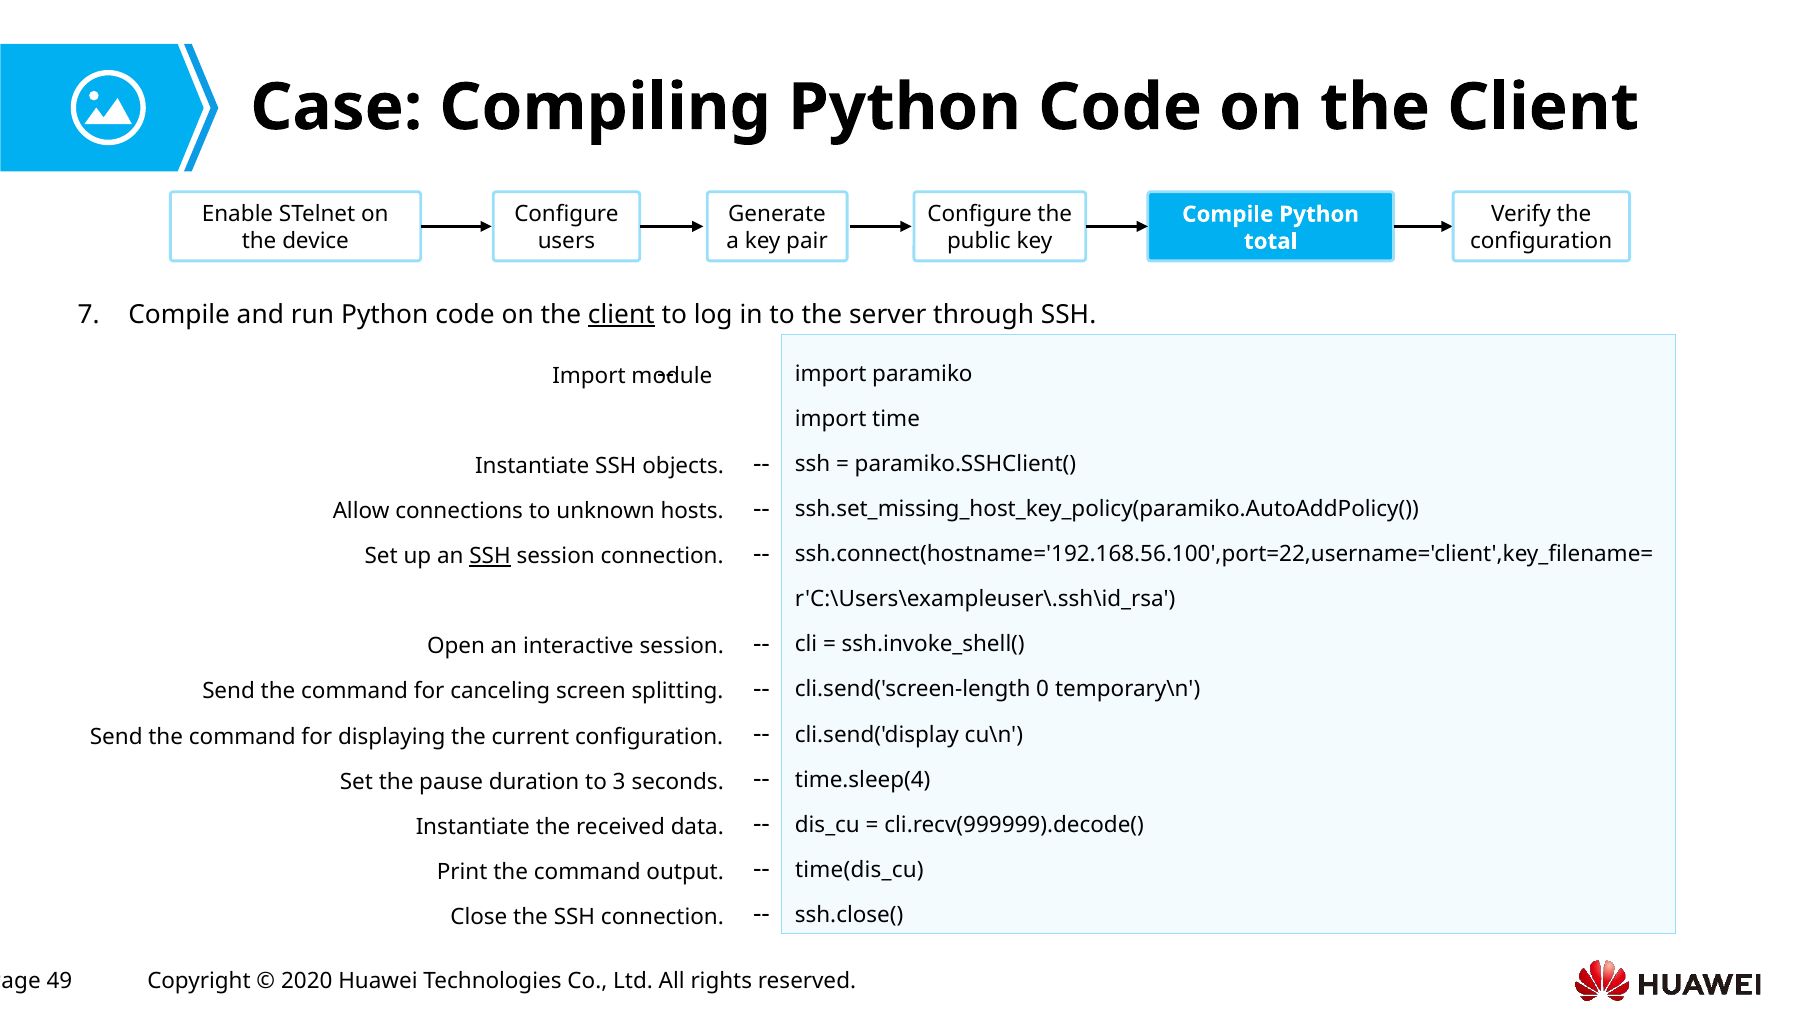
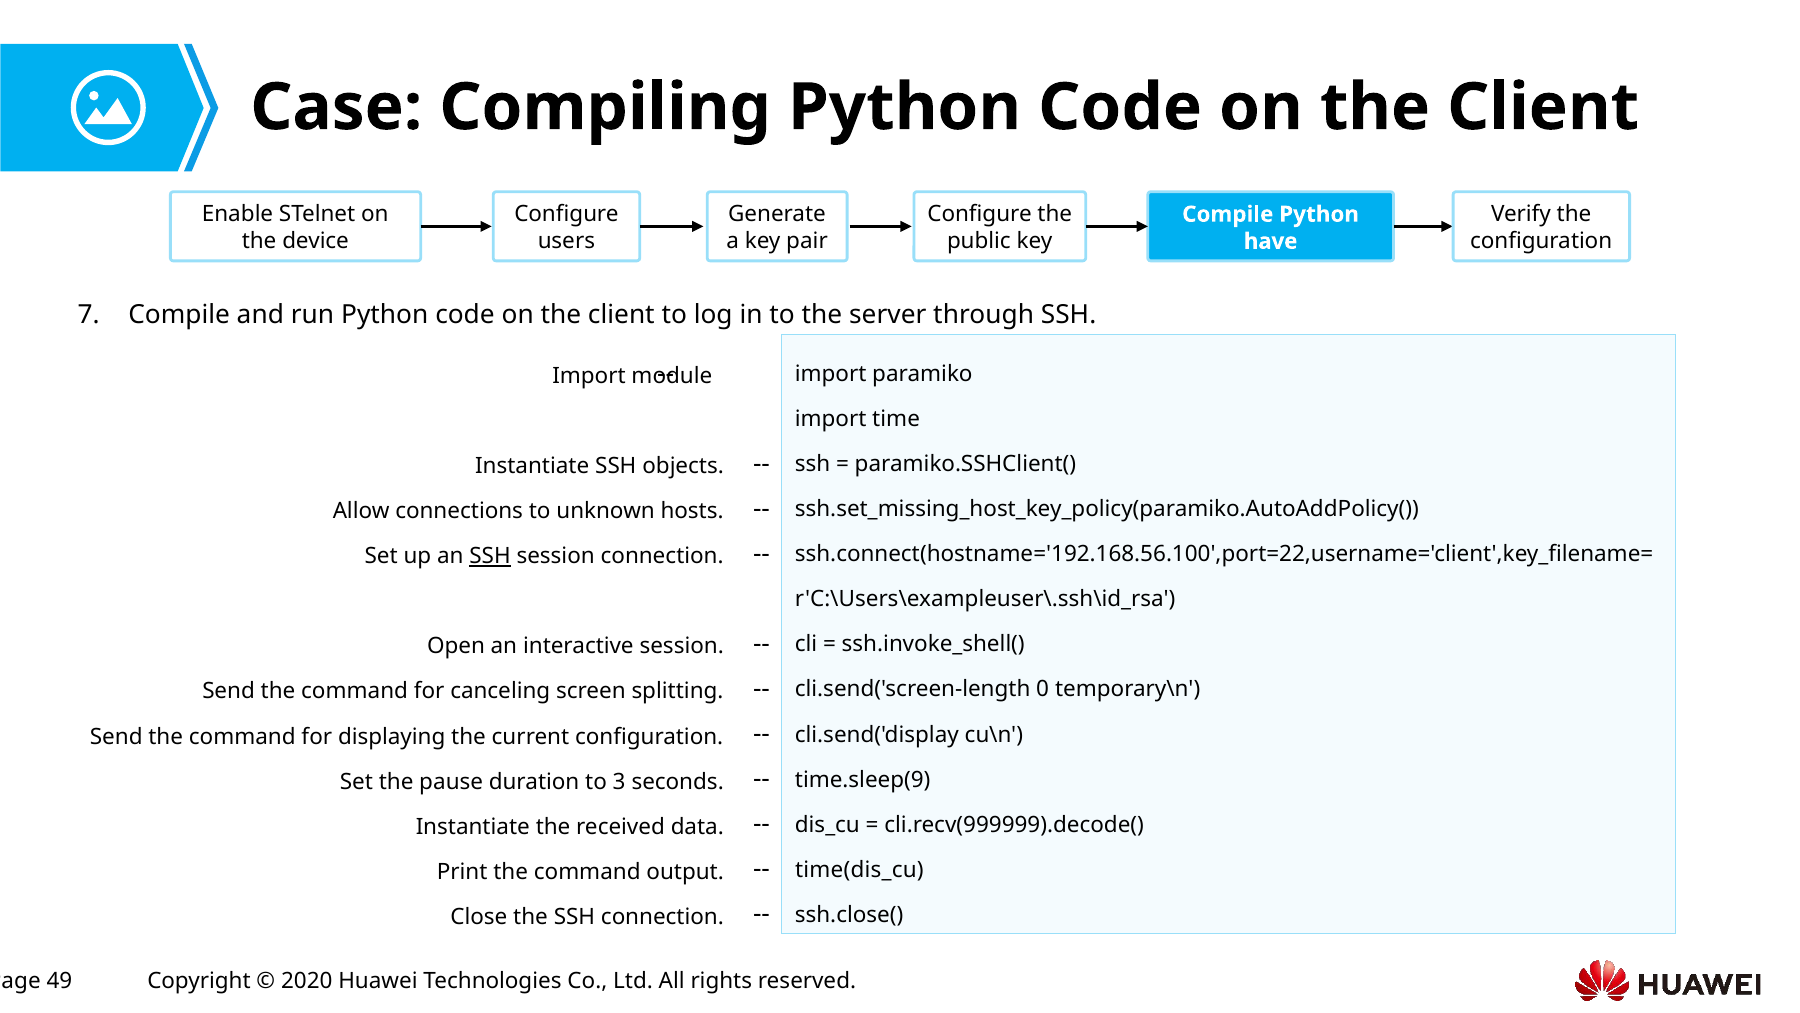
total: total -> have
client at (621, 315) underline: present -> none
time.sleep(4: time.sleep(4 -> time.sleep(9
